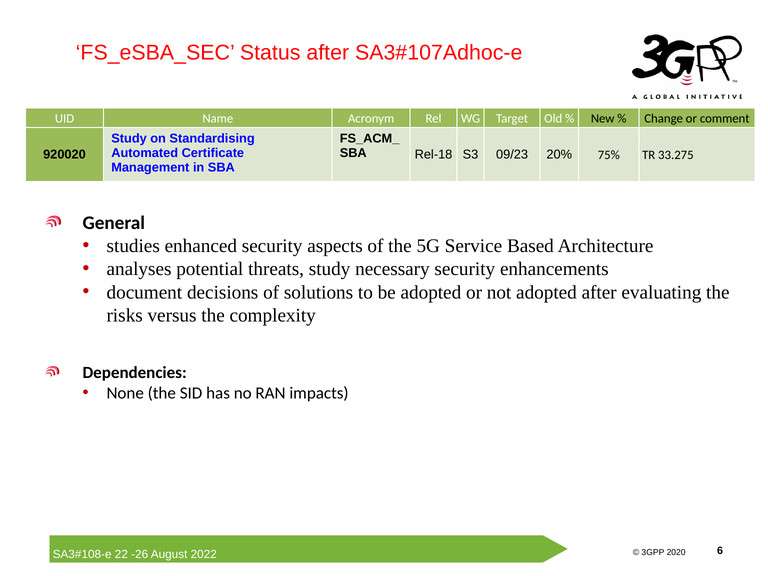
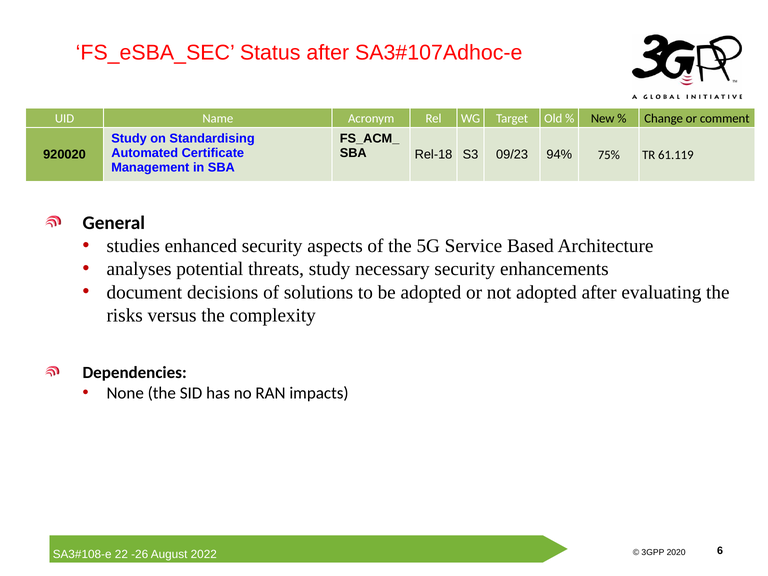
20%: 20% -> 94%
33.275: 33.275 -> 61.119
